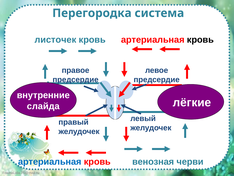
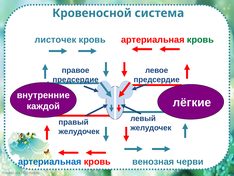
Перегородка: Перегородка -> Кровеносной
кровь at (200, 40) colour: black -> green
слайда: слайда -> каждой
